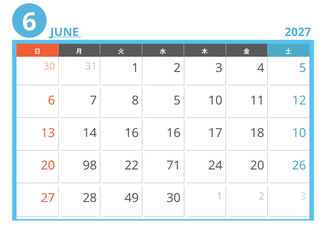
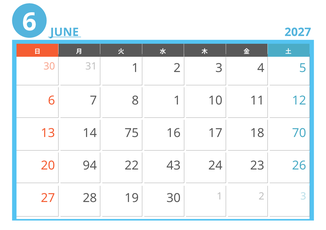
8 5: 5 -> 1
14 16: 16 -> 75
18 10: 10 -> 70
98: 98 -> 94
71: 71 -> 43
24 20: 20 -> 23
49: 49 -> 19
